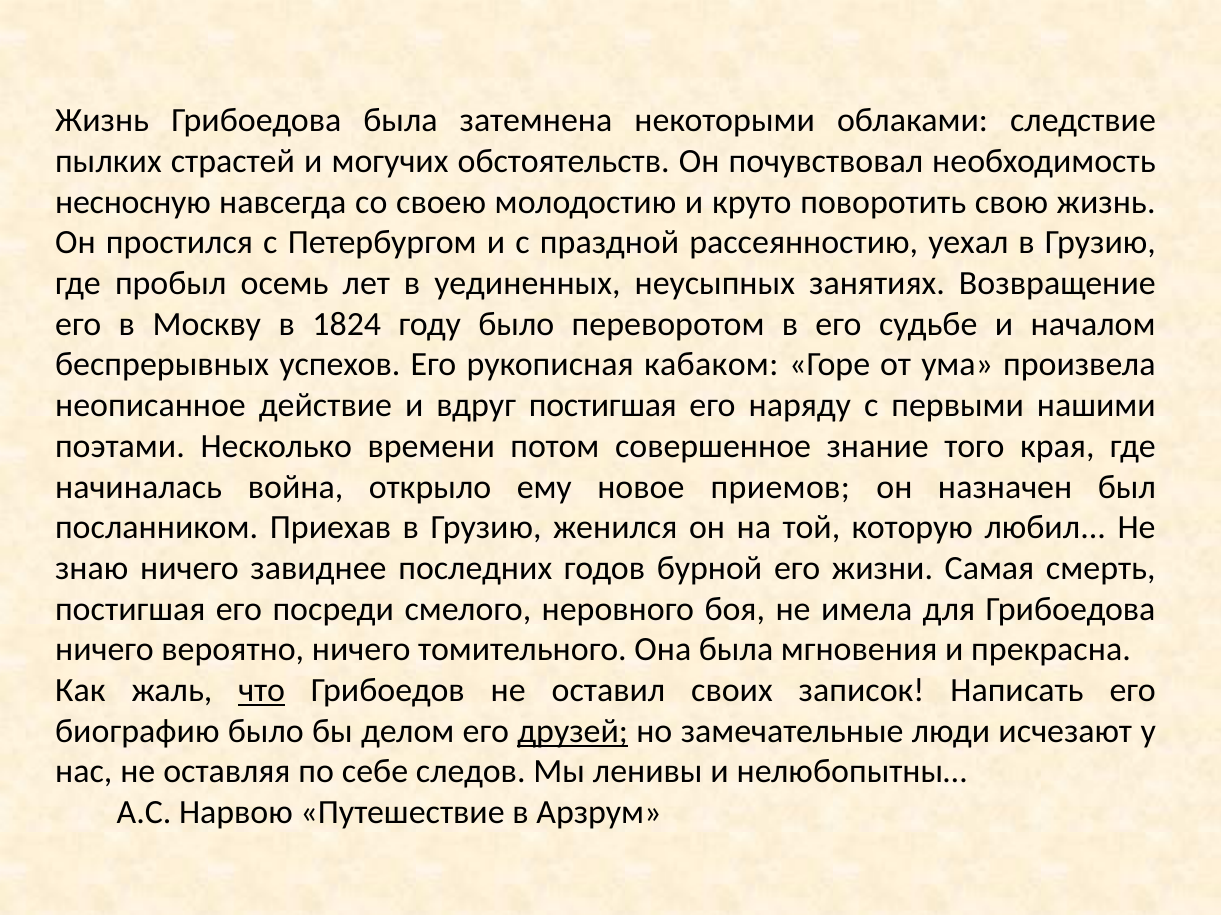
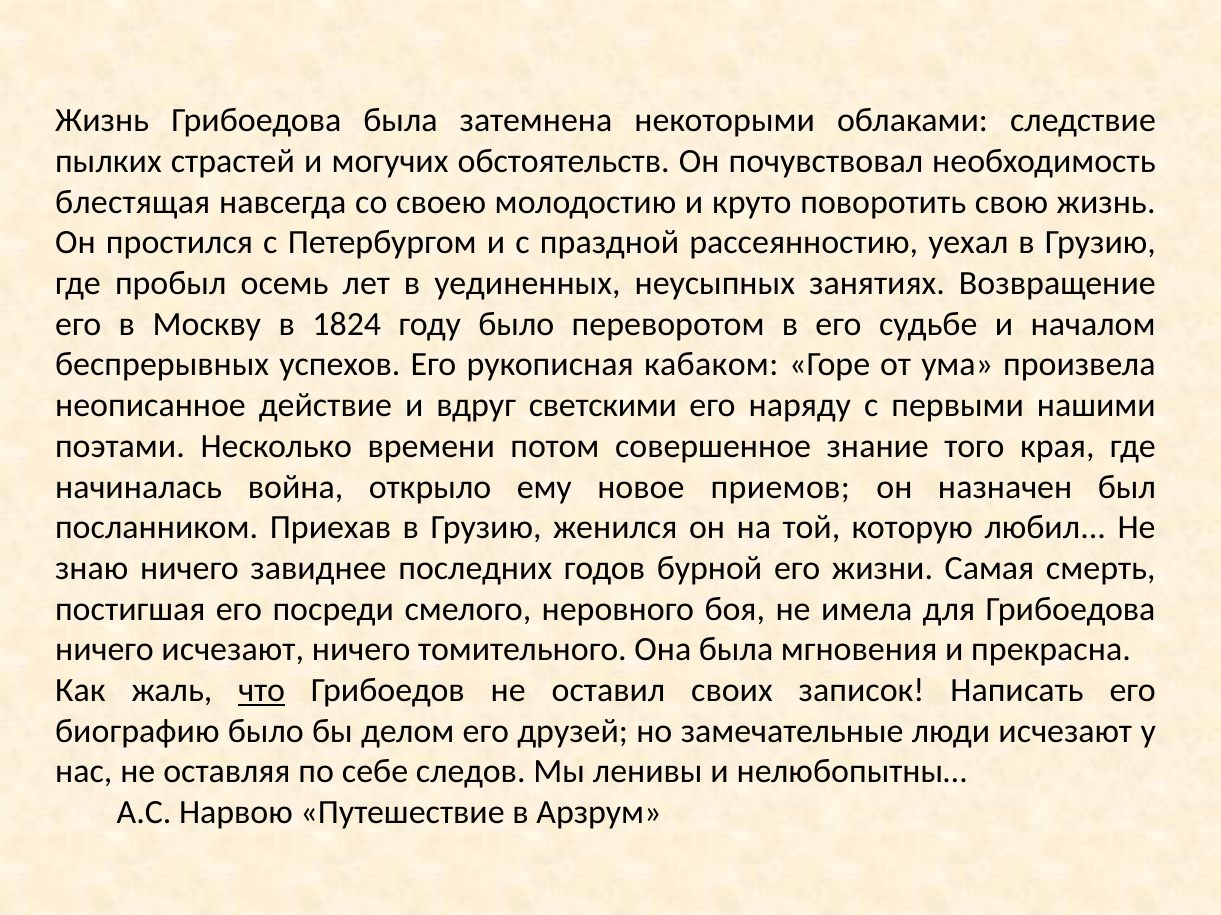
несносную: несносную -> блестящая
вдруг постигшая: постигшая -> светскими
ничего вероятно: вероятно -> исчезают
друзей underline: present -> none
